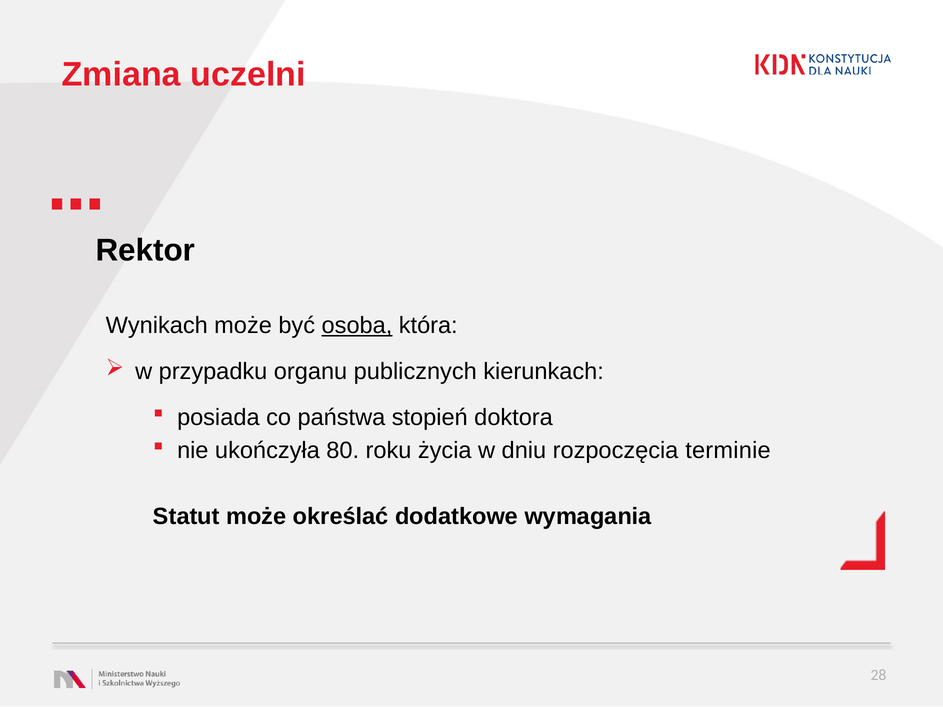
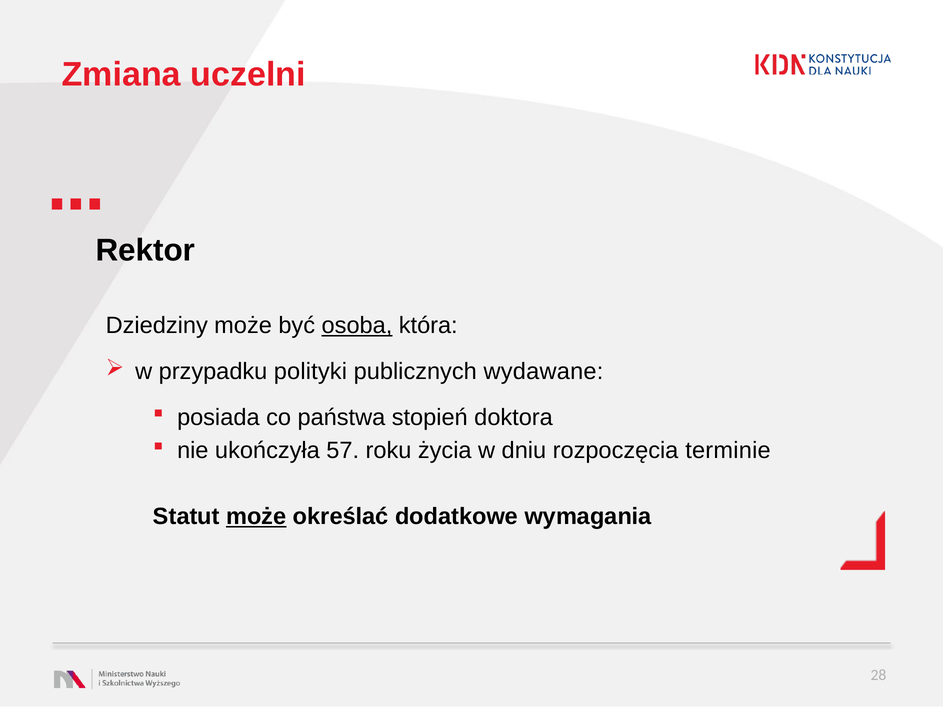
Wynikach: Wynikach -> Dziedziny
organu: organu -> polityki
kierunkach: kierunkach -> wydawane
80: 80 -> 57
może at (256, 517) underline: none -> present
